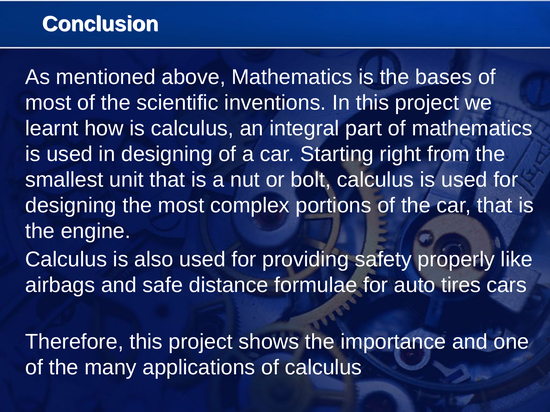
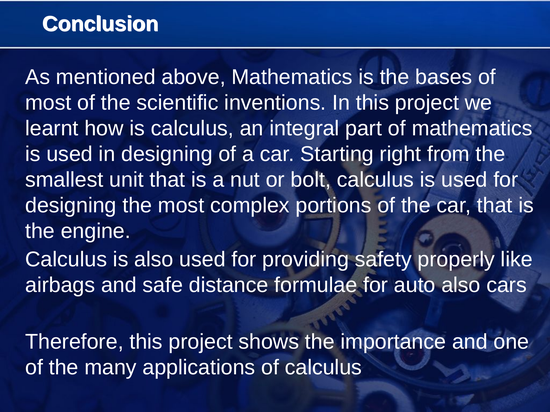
auto tires: tires -> also
